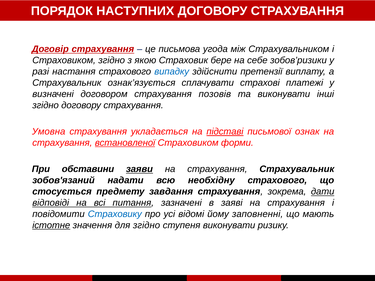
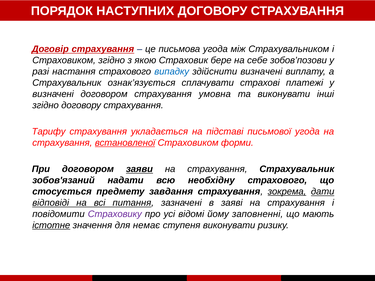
зобов’ризики: зобов’ризики -> зобов’позови
здійснити претензії: претензії -> визначені
позовів: позовів -> умовна
Умовна: Умовна -> Тарифу
підставі underline: present -> none
письмової ознак: ознак -> угода
При обставини: обставини -> договором
зокрема underline: none -> present
Страховику colour: blue -> purple
для згідно: згідно -> немає
